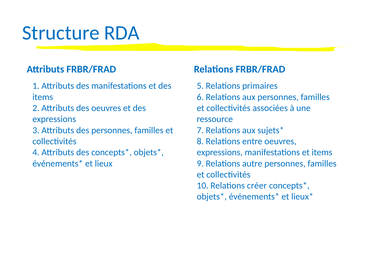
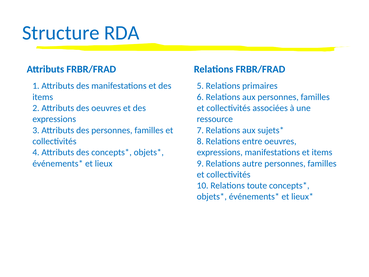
créer: créer -> toute
